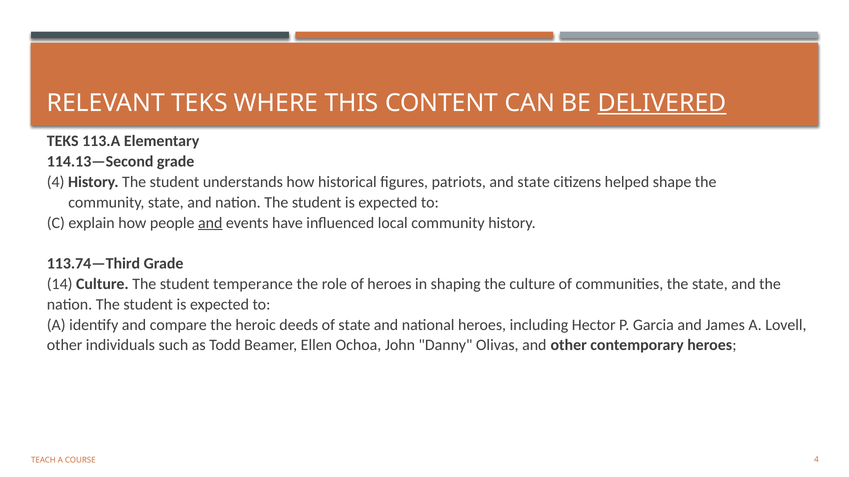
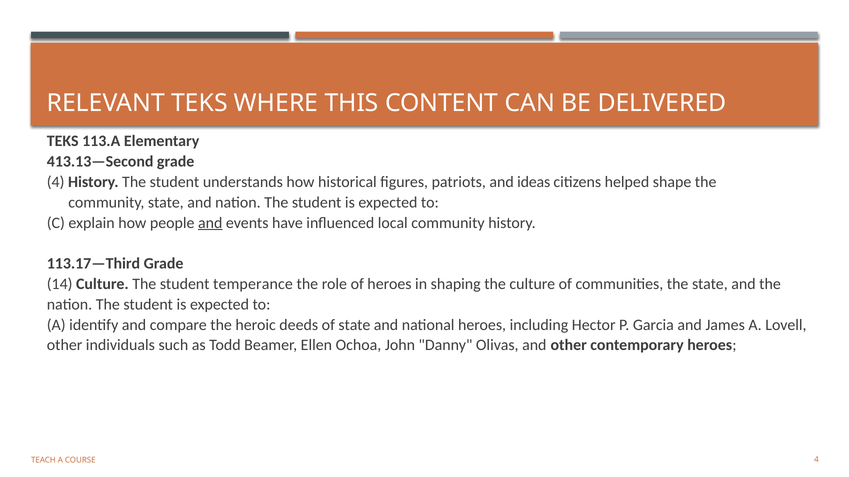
DELIVERED underline: present -> none
114.13—Second: 114.13—Second -> 413.13—Second
and state: state -> ideas
113.74—Third: 113.74—Third -> 113.17—Third
